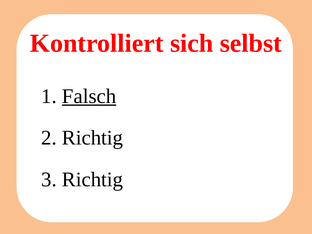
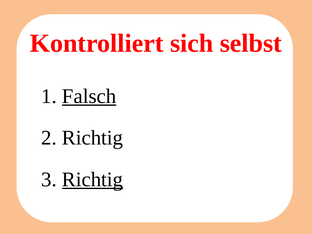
Richtig at (93, 179) underline: none -> present
